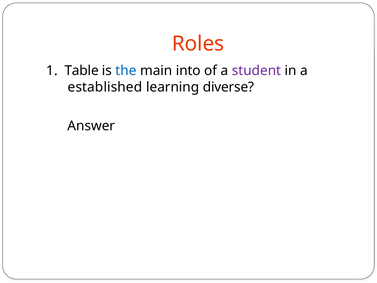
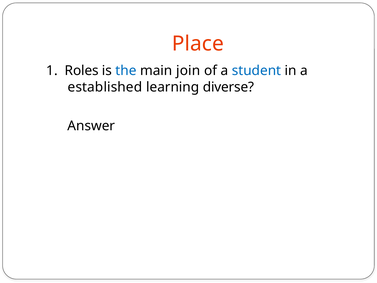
Roles: Roles -> Place
Table: Table -> Roles
into: into -> join
student colour: purple -> blue
